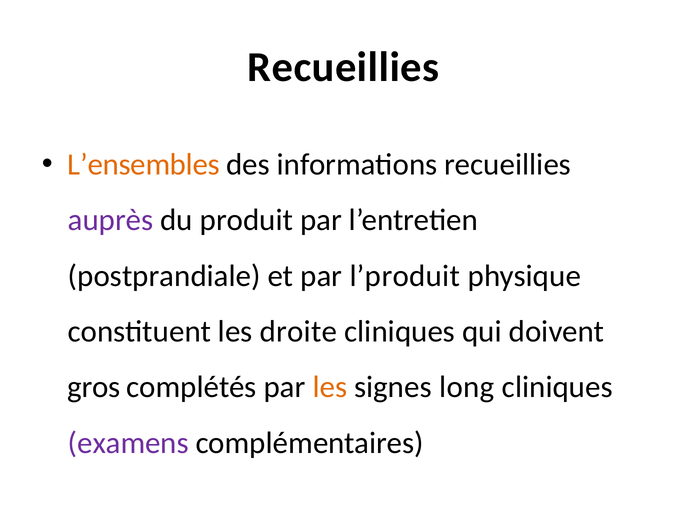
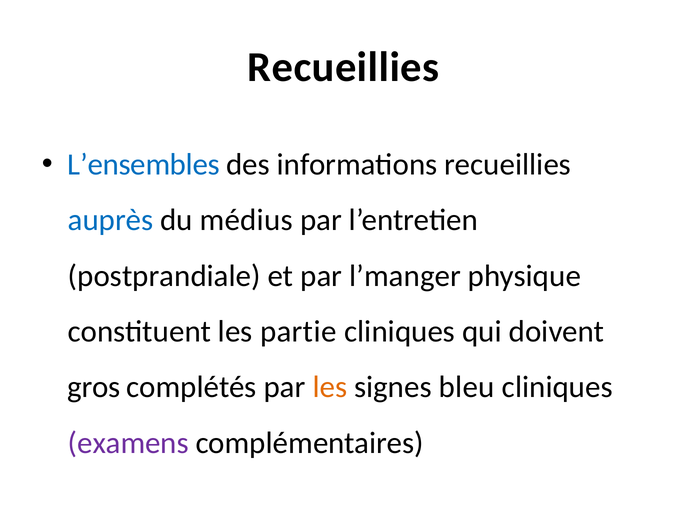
L’ensembles colour: orange -> blue
auprès colour: purple -> blue
produit: produit -> médius
l’produit: l’produit -> l’manger
droite: droite -> partie
long: long -> bleu
